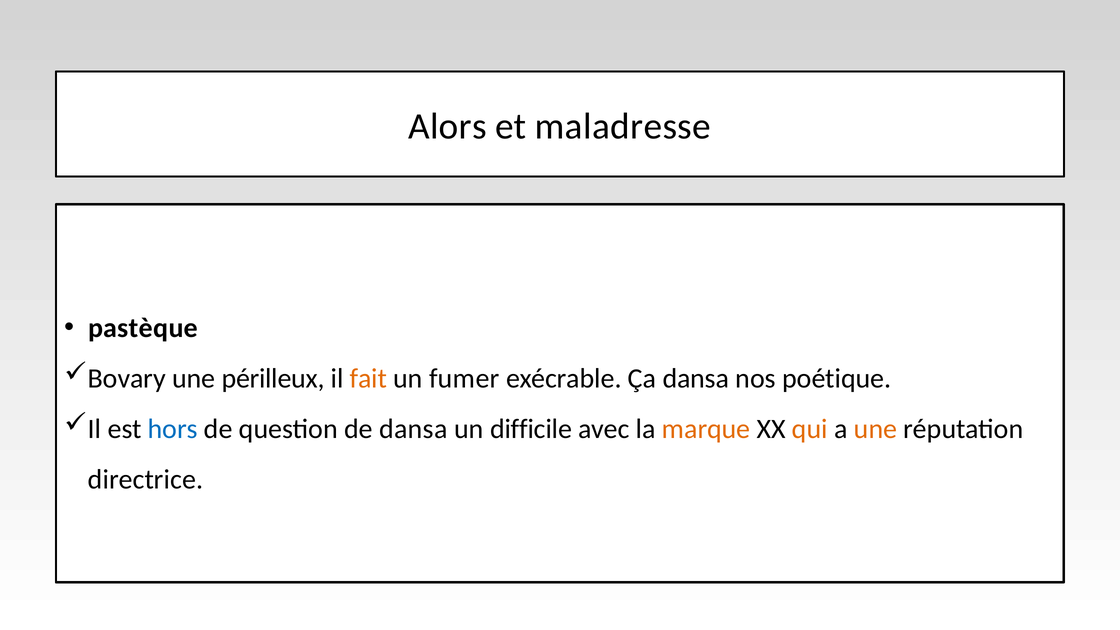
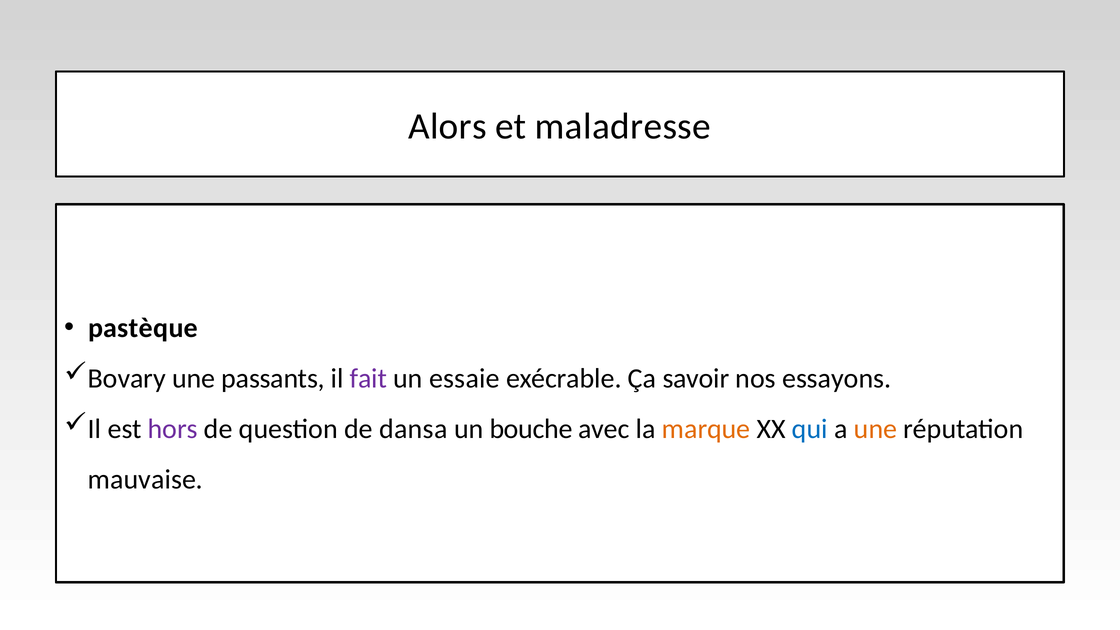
périlleux: périlleux -> passants
fait colour: orange -> purple
fumer: fumer -> essaie
Ça dansa: dansa -> savoir
poétique: poétique -> essayons
hors colour: blue -> purple
difficile: difficile -> bouche
qui colour: orange -> blue
directrice: directrice -> mauvaise
